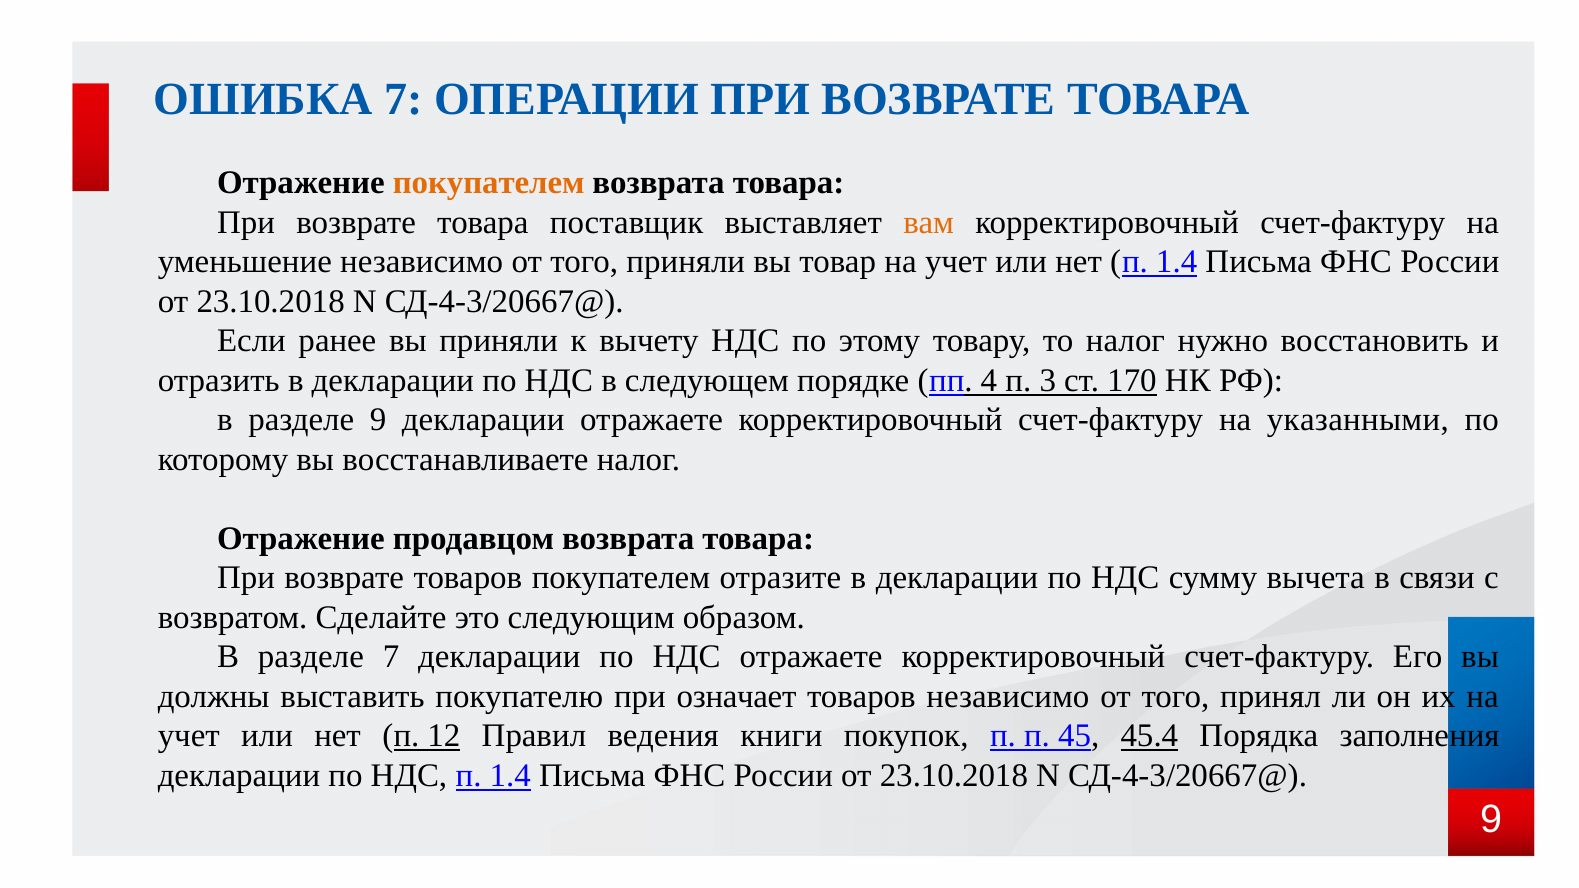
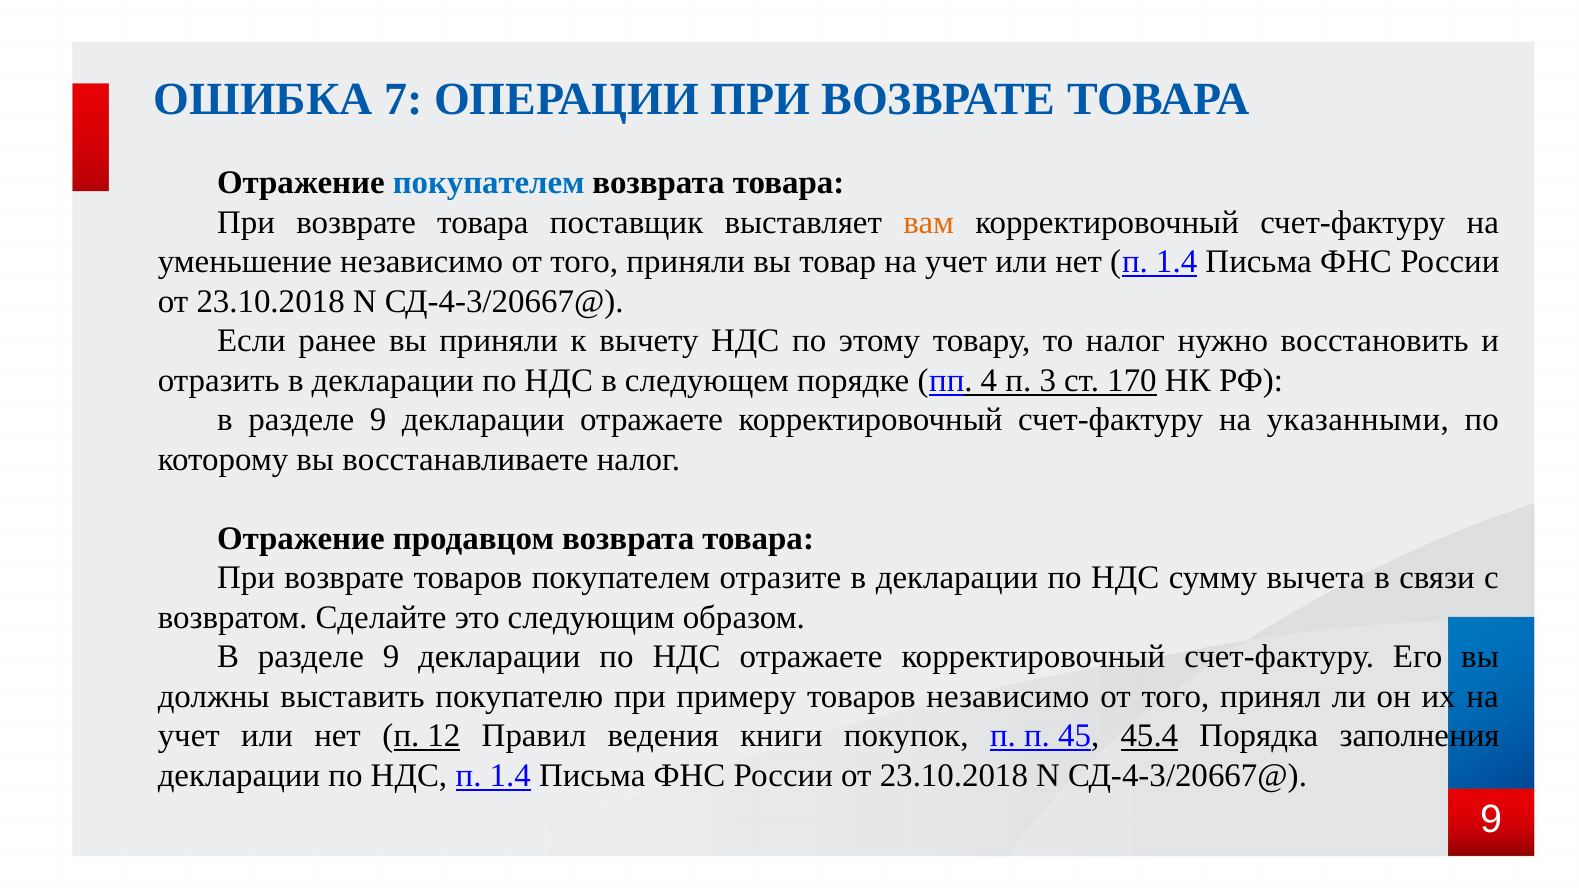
покупателем at (489, 183) colour: orange -> blue
7 at (391, 657): 7 -> 9
означает: означает -> примеру
